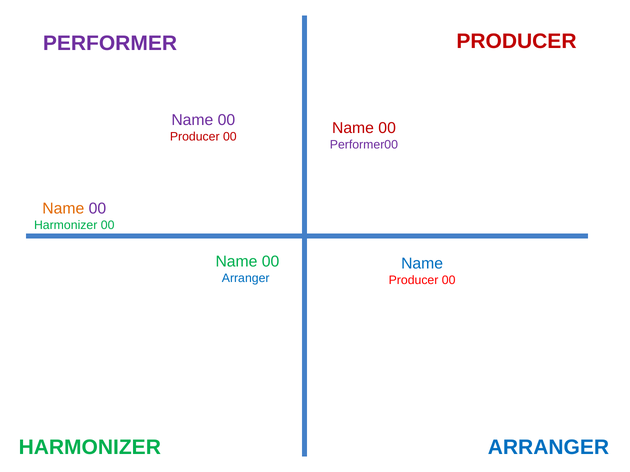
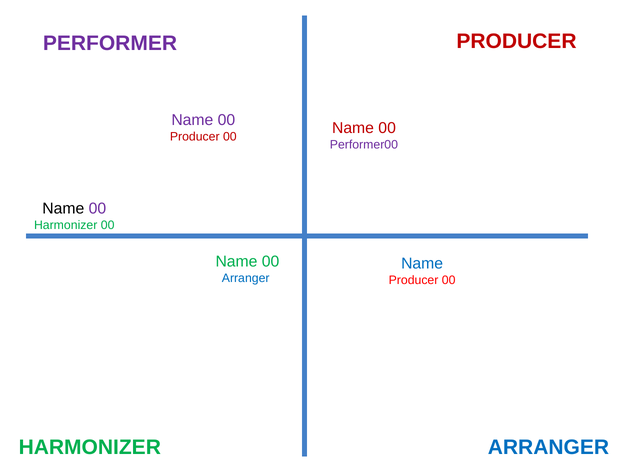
Name at (63, 209) colour: orange -> black
